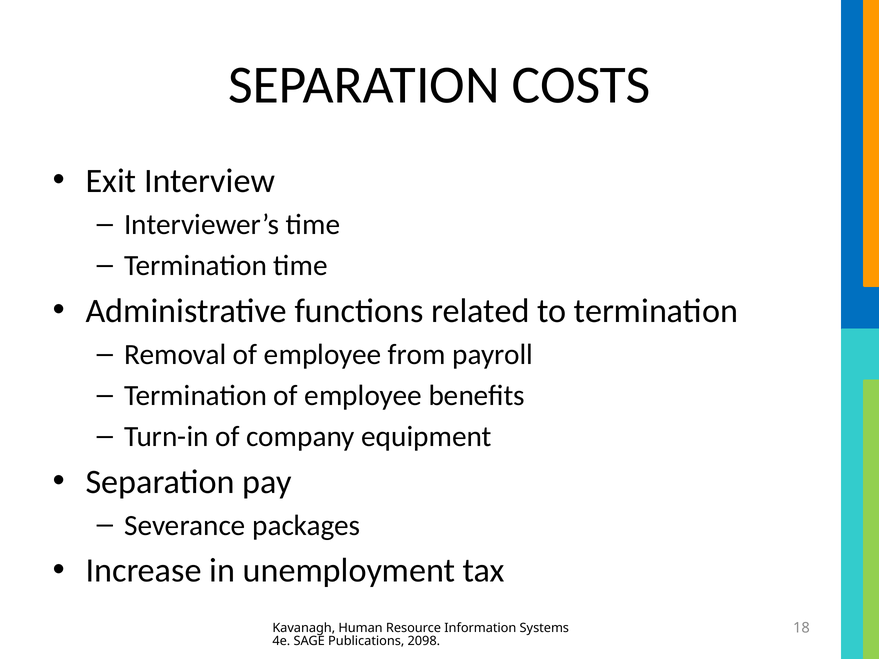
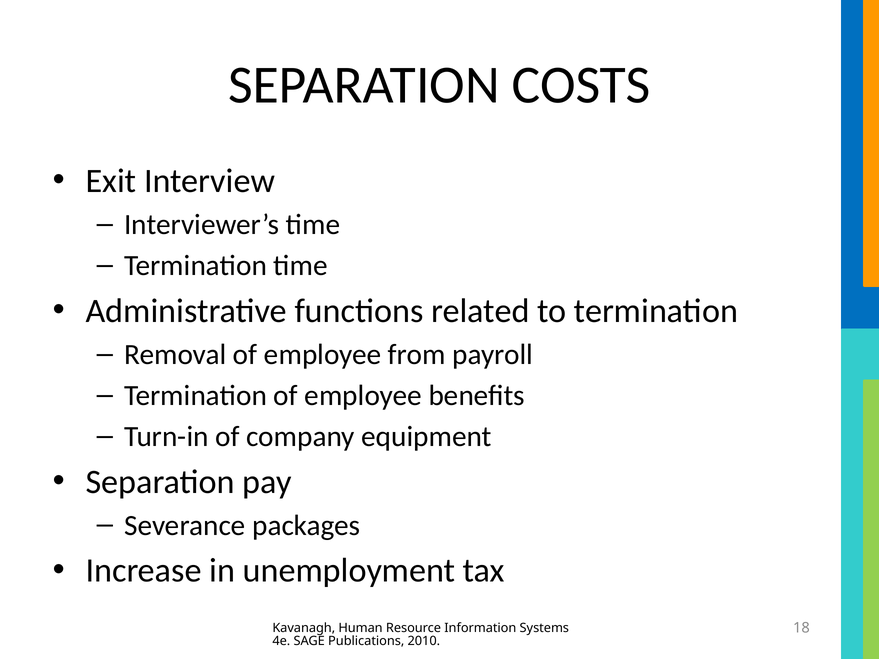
2098: 2098 -> 2010
